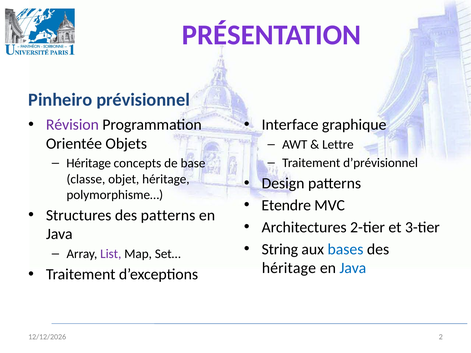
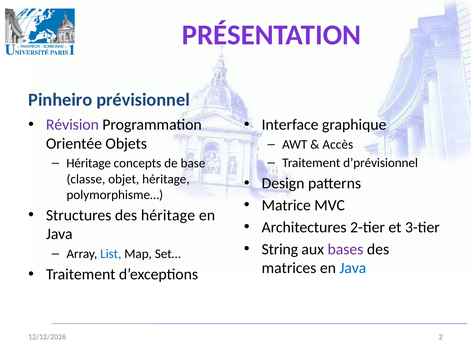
Lettre: Lettre -> Accès
Etendre: Etendre -> Matrice
des patterns: patterns -> héritage
bases colour: blue -> purple
List colour: purple -> blue
héritage at (289, 268): héritage -> matrices
